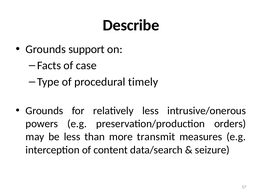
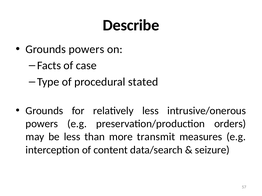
Grounds support: support -> powers
timely: timely -> stated
